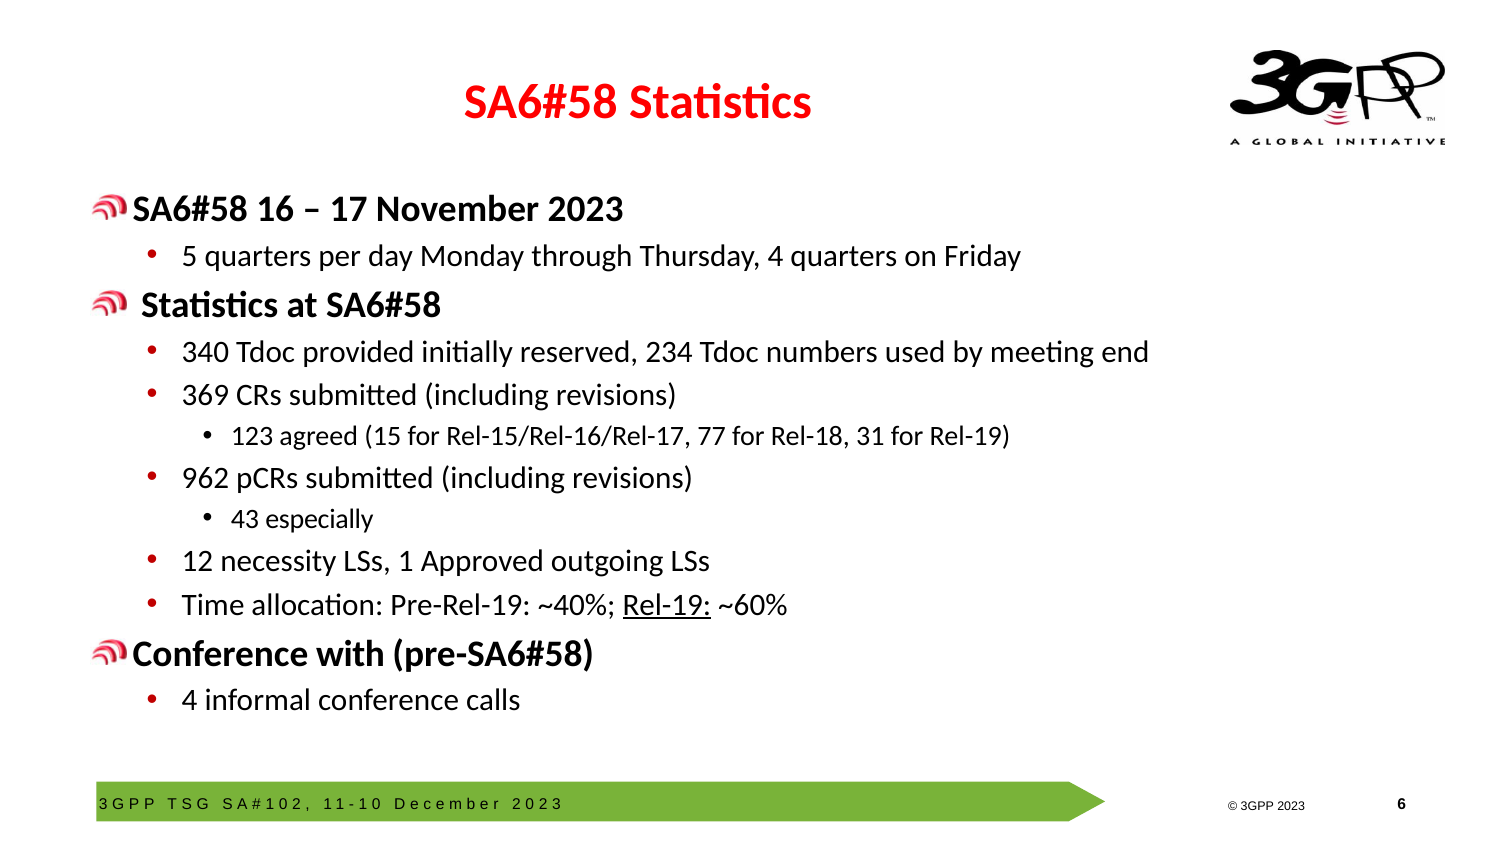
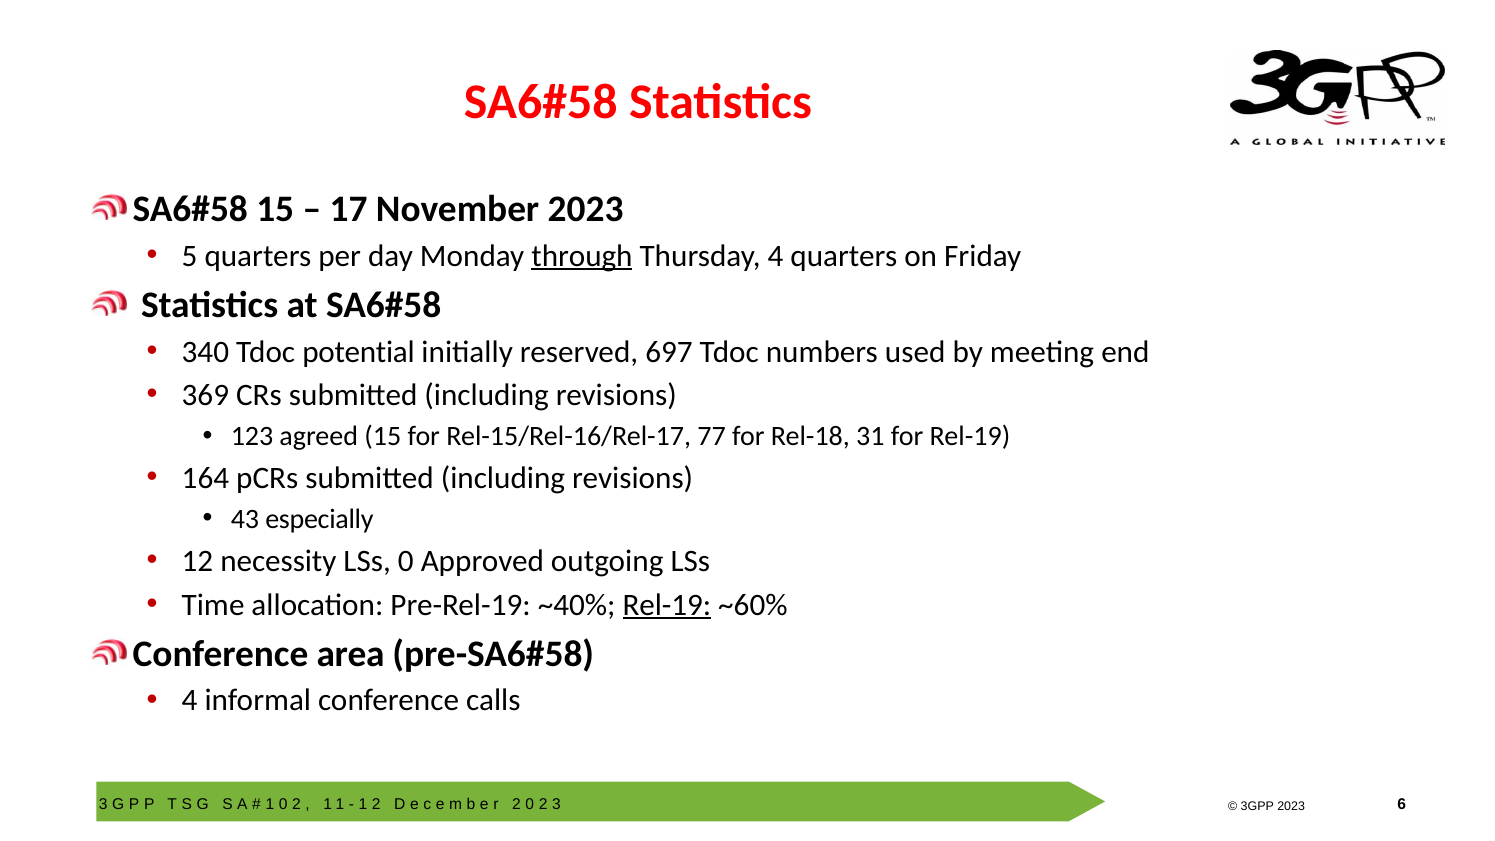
16 at (275, 209): 16 -> 15
through underline: none -> present
provided: provided -> potential
234: 234 -> 697
962: 962 -> 164
LSs 1: 1 -> 0
with: with -> area
0 at (376, 804): 0 -> 2
